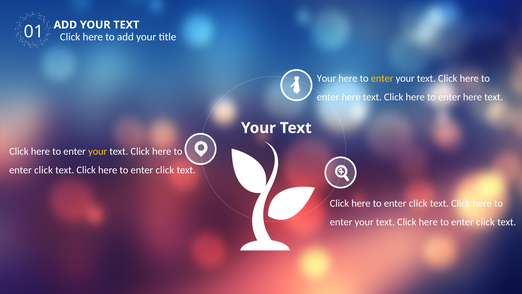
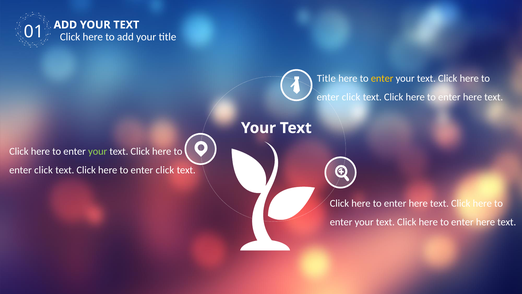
Your at (326, 78): Your -> Title
here at (351, 97): here -> click
your at (98, 151) colour: yellow -> light green
click at (418, 203): click -> here
click at (485, 222): click -> here
